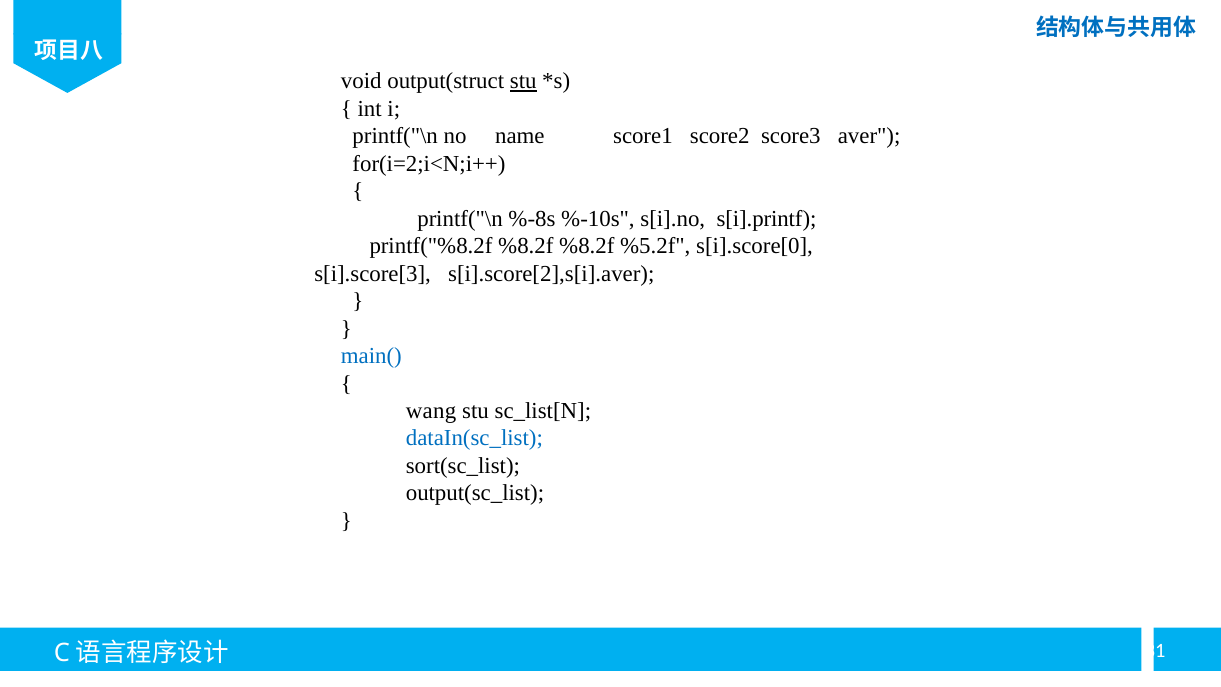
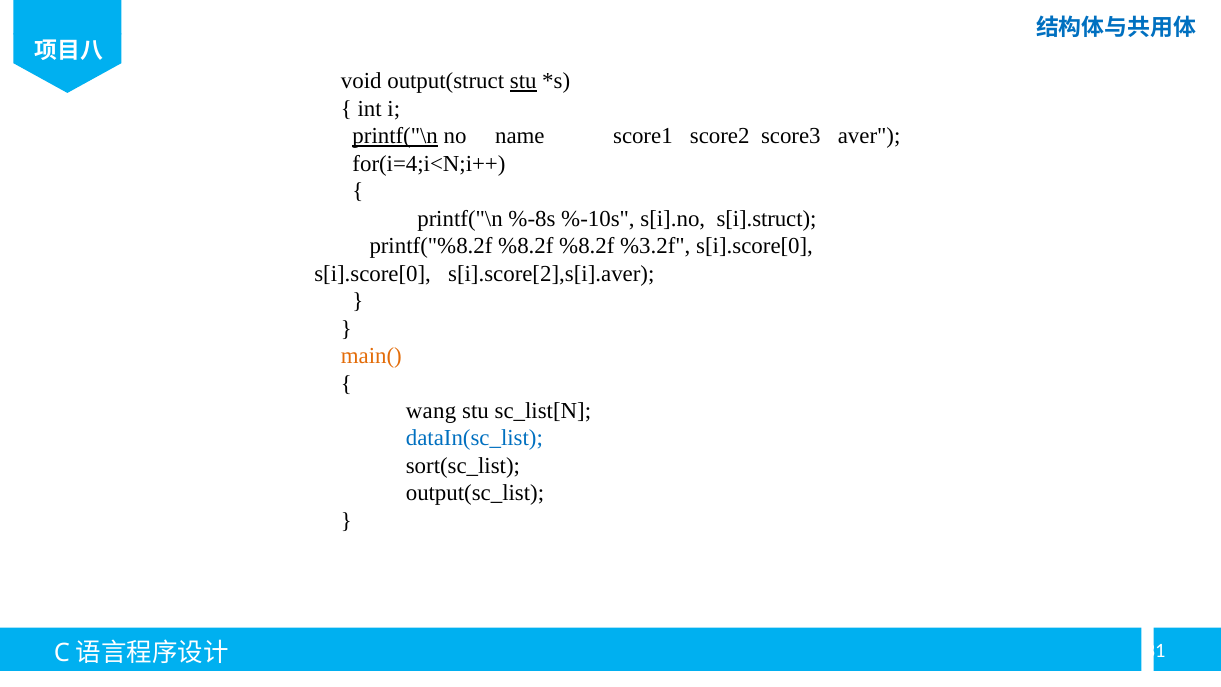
printf("\n at (395, 136) underline: none -> present
for(i=2;i<N;i++: for(i=2;i<N;i++ -> for(i=4;i<N;i++
s[i].printf: s[i].printf -> s[i].struct
%5.2f: %5.2f -> %3.2f
s[i].score[3 at (373, 273): s[i].score[3 -> s[i].score[0
main( colour: blue -> orange
